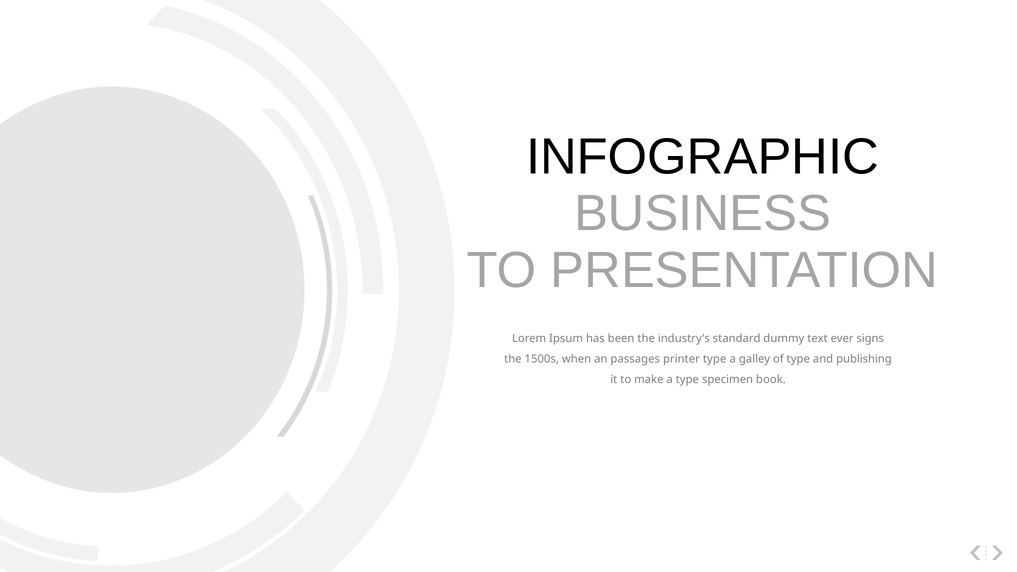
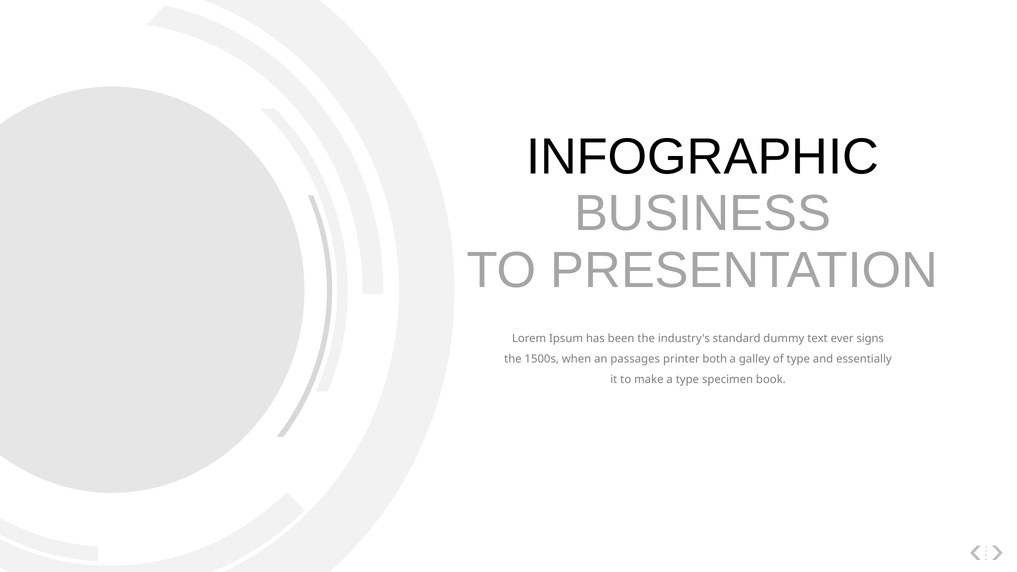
printer type: type -> both
publishing: publishing -> essentially
